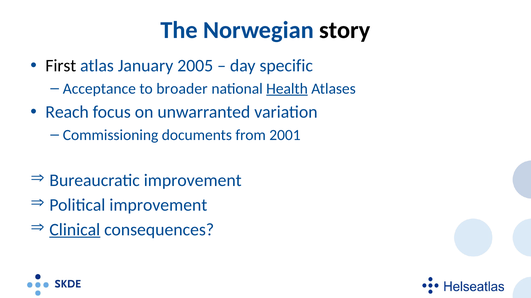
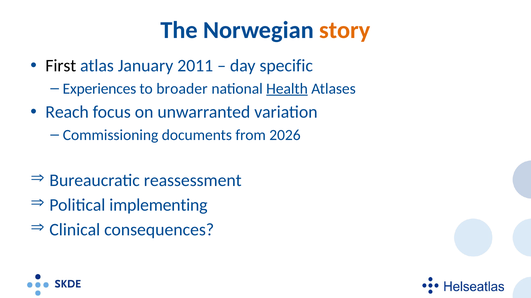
story colour: black -> orange
2005: 2005 -> 2011
Acceptance: Acceptance -> Experiences
2001: 2001 -> 2026
Bureaucratic improvement: improvement -> reassessment
Political improvement: improvement -> implementing
Clinical underline: present -> none
